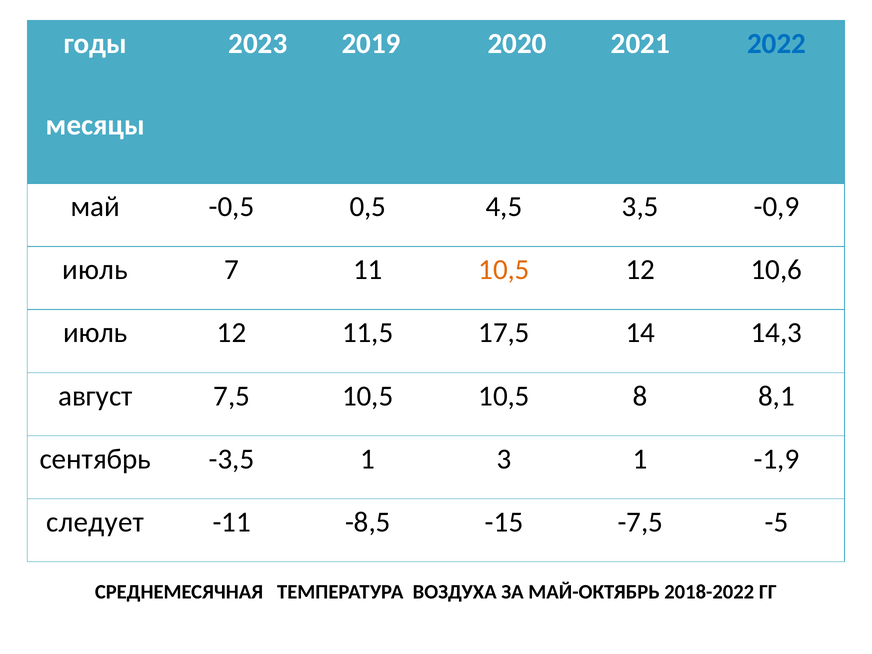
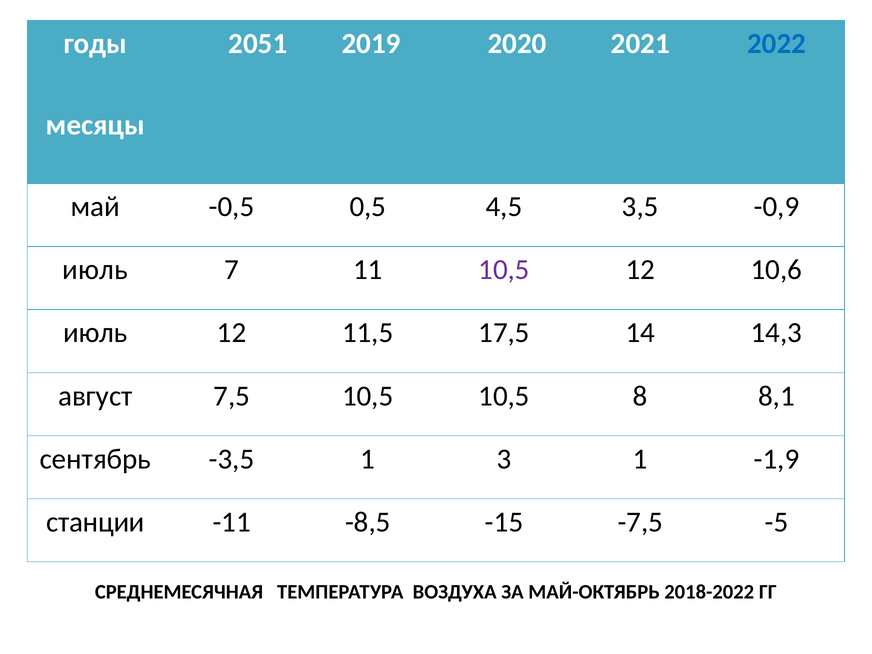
2023: 2023 -> 2051
10,5 at (504, 270) colour: orange -> purple
следует: следует -> станции
